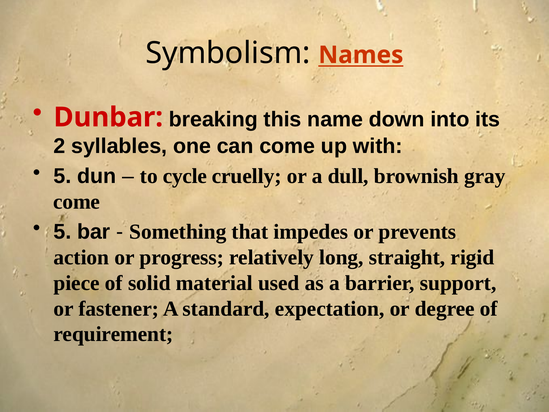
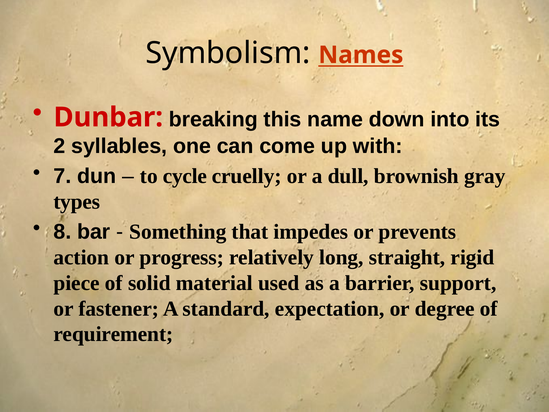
5 at (62, 176): 5 -> 7
come at (77, 202): come -> types
5 at (62, 232): 5 -> 8
